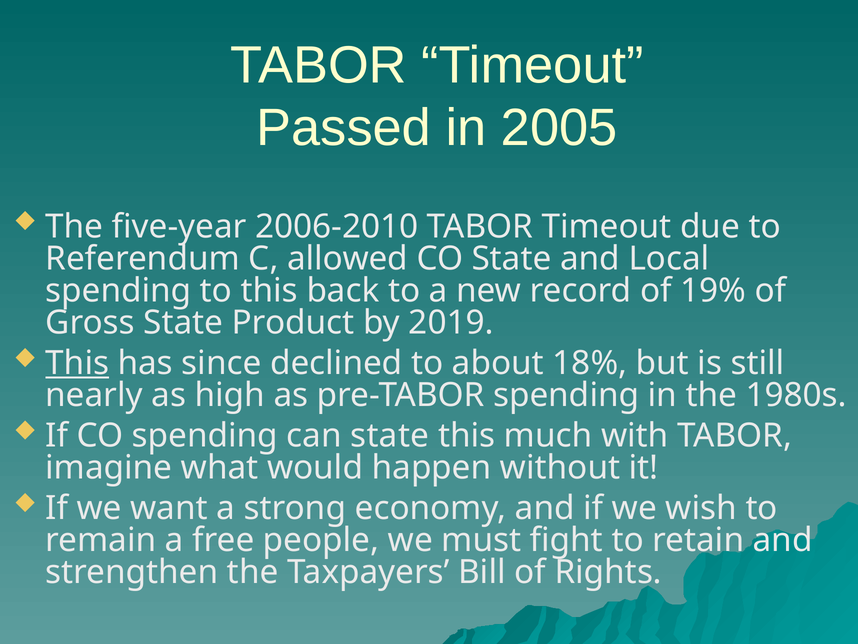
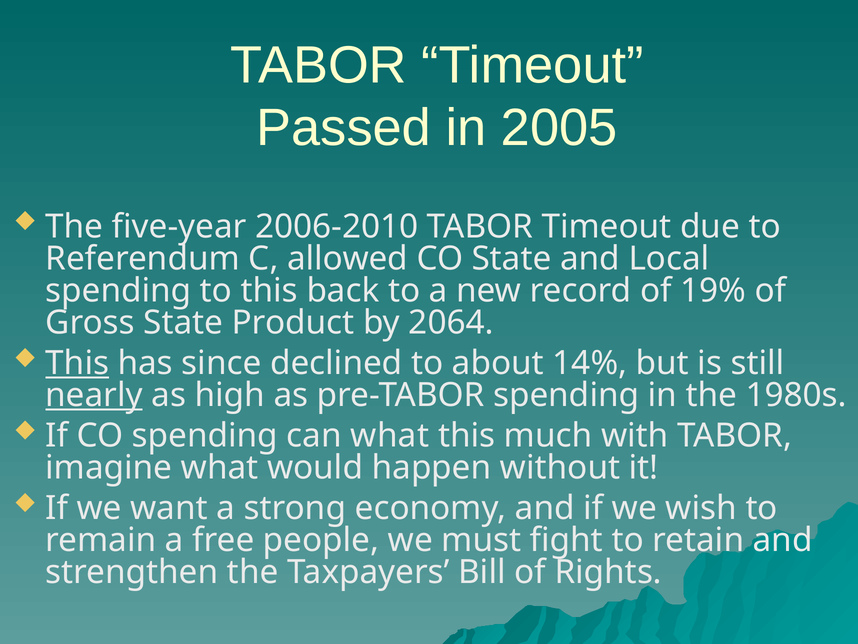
2019: 2019 -> 2064
18%: 18% -> 14%
nearly underline: none -> present
can state: state -> what
